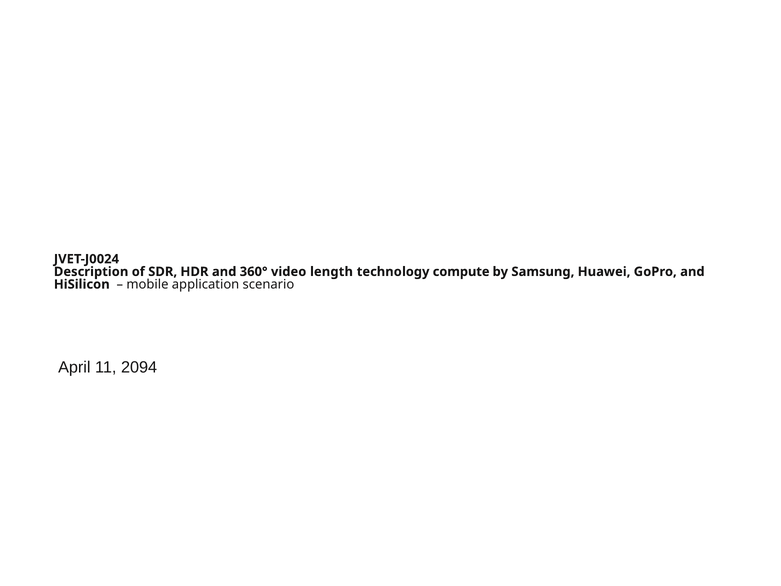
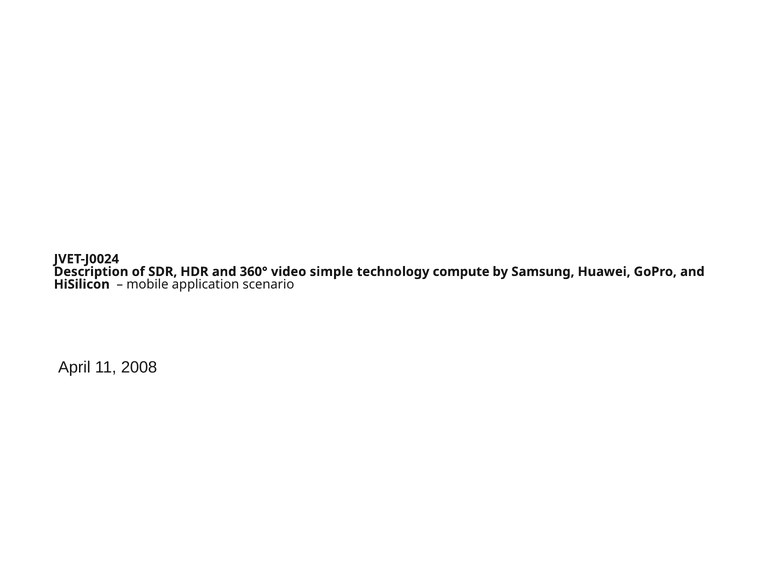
length: length -> simple
2094: 2094 -> 2008
